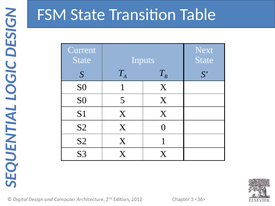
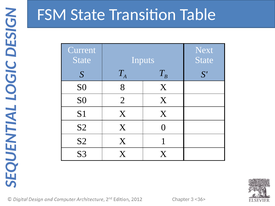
S0 1: 1 -> 8
5: 5 -> 2
